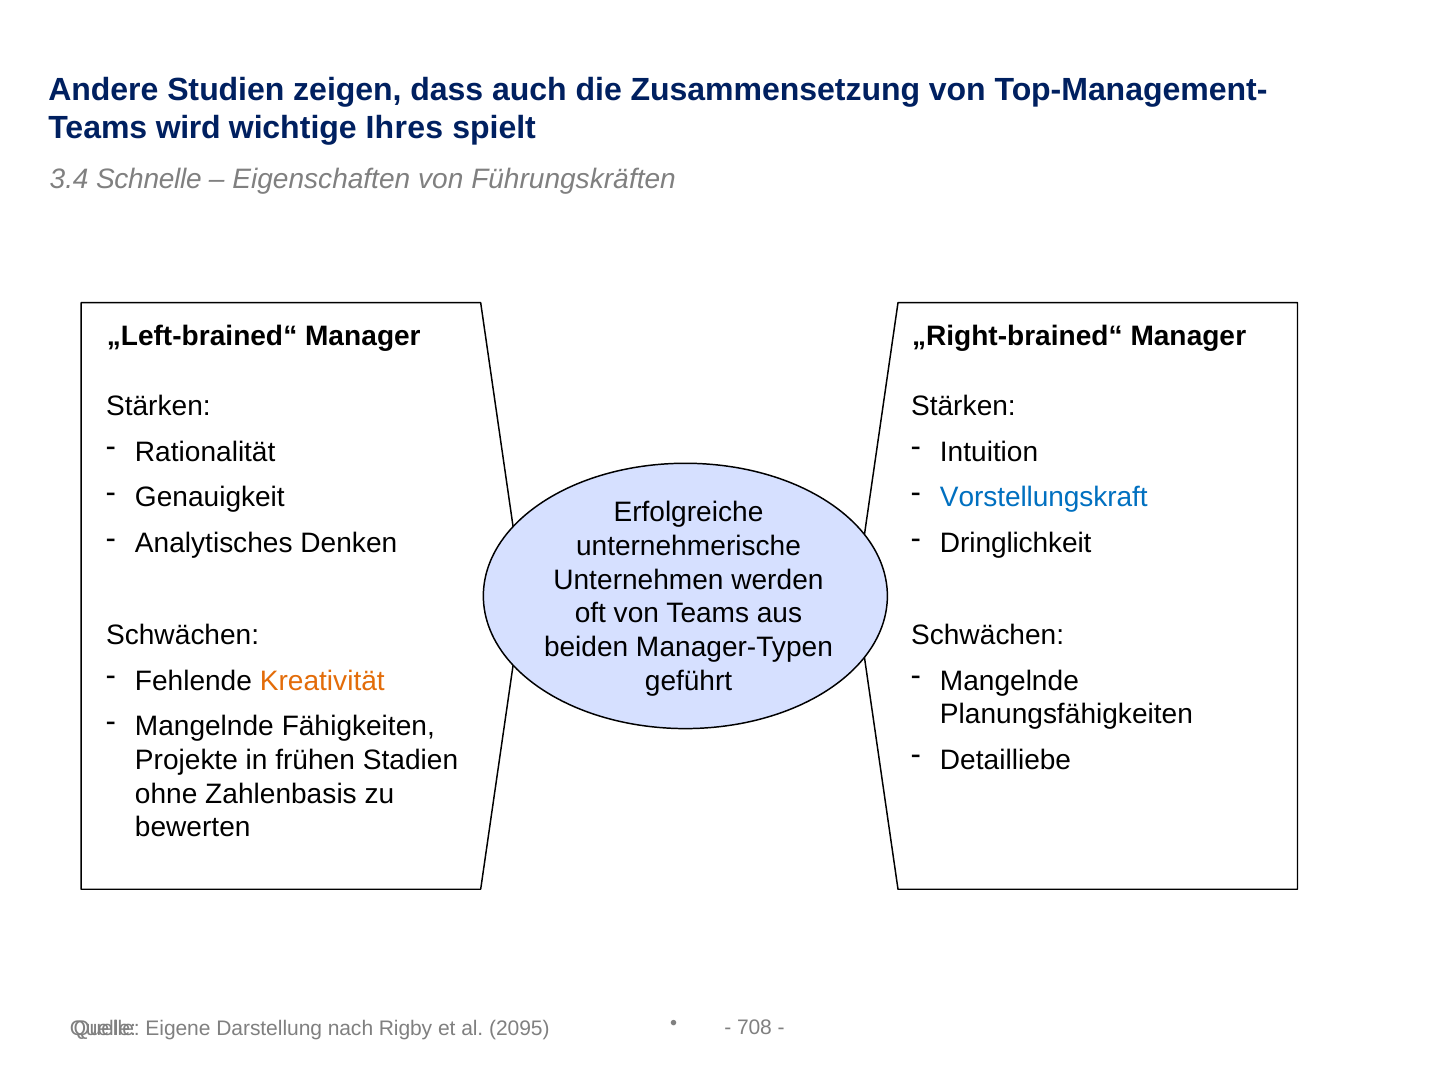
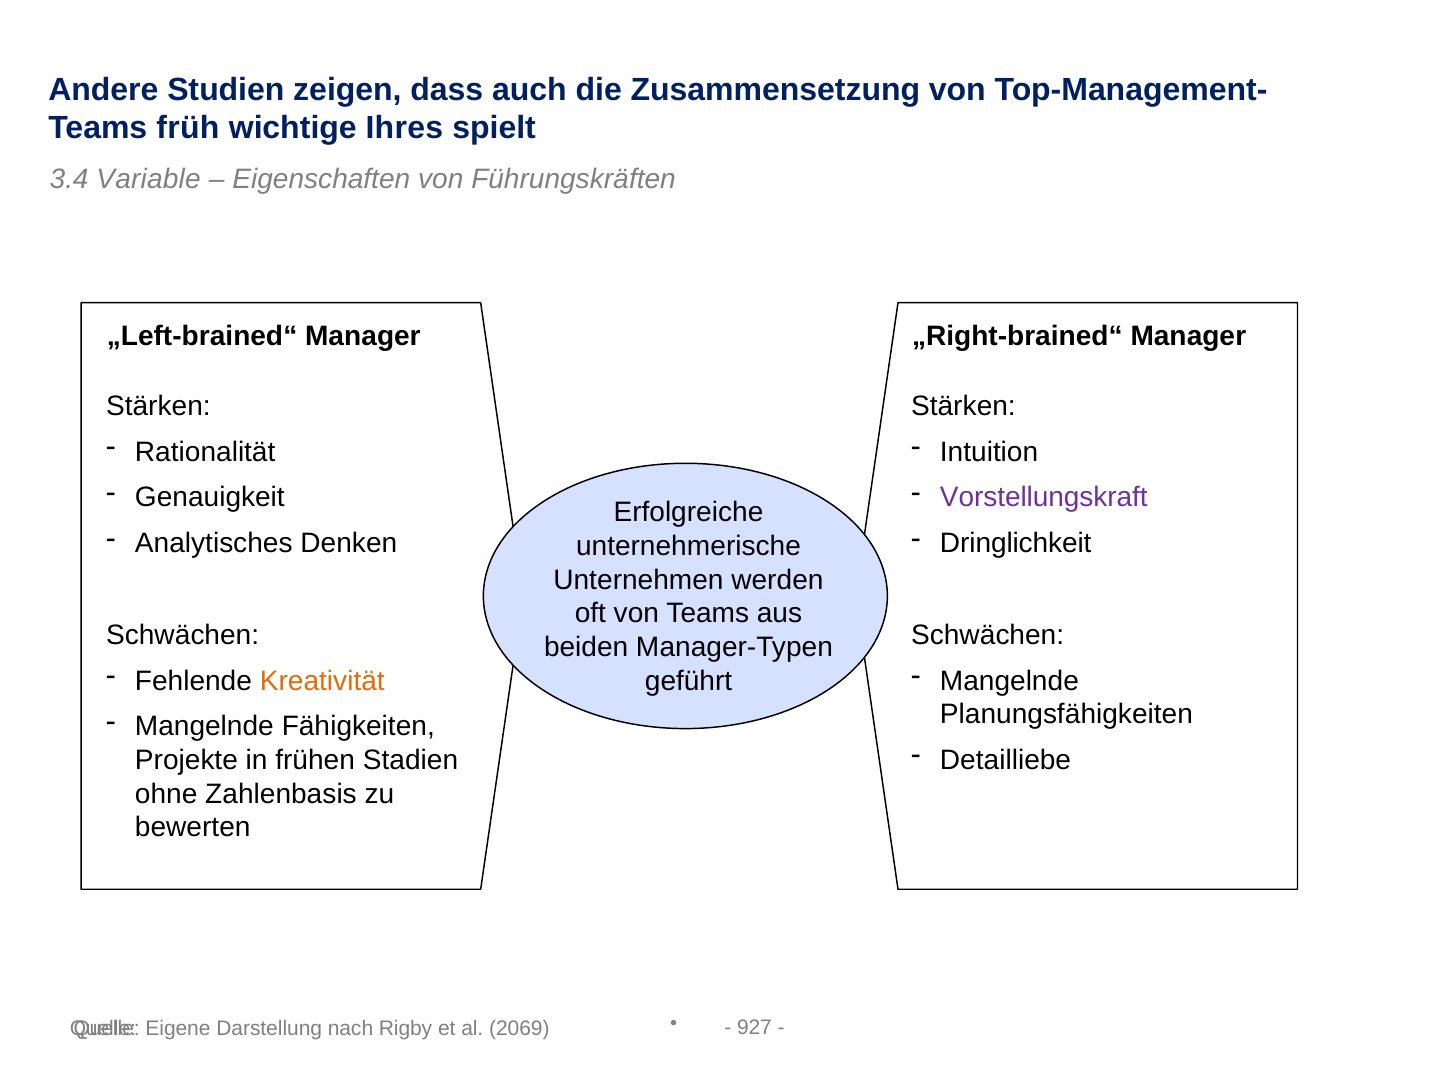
wird: wird -> früh
Schnelle: Schnelle -> Variable
Vorstellungskraft colour: blue -> purple
708: 708 -> 927
2095: 2095 -> 2069
